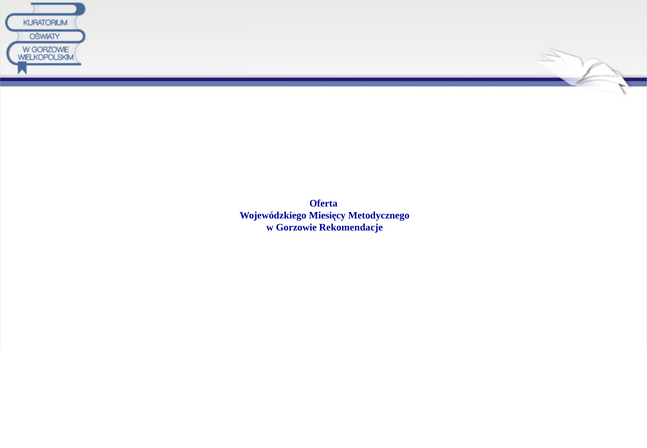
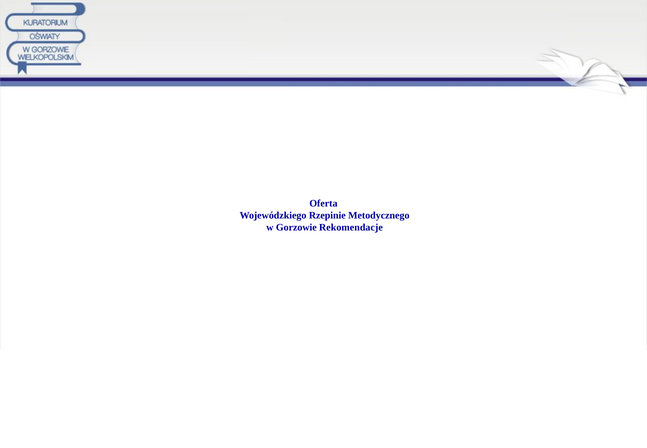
Miesięcy: Miesięcy -> Rzepinie
